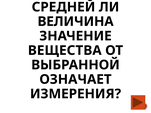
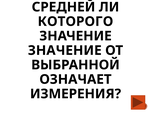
ВЕЛИЧИНА: ВЕЛИЧИНА -> КОТОРОГО
ВЕЩЕСТВА at (65, 51): ВЕЩЕСТВА -> ЗНАЧЕНИЕ
